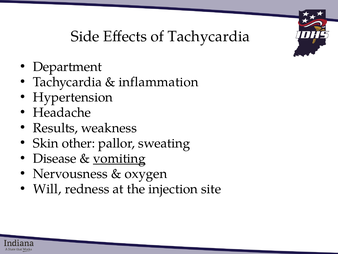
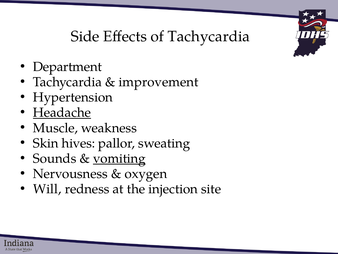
inflammation: inflammation -> improvement
Headache underline: none -> present
Results: Results -> Muscle
other: other -> hives
Disease: Disease -> Sounds
